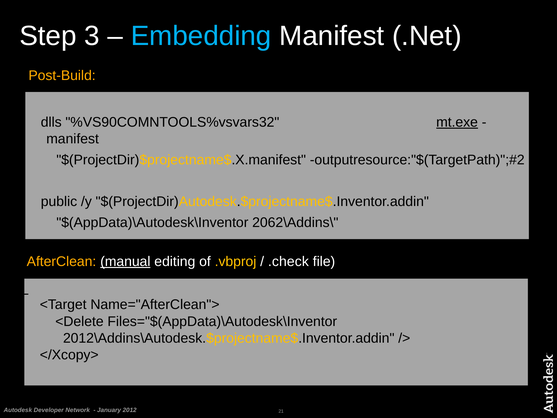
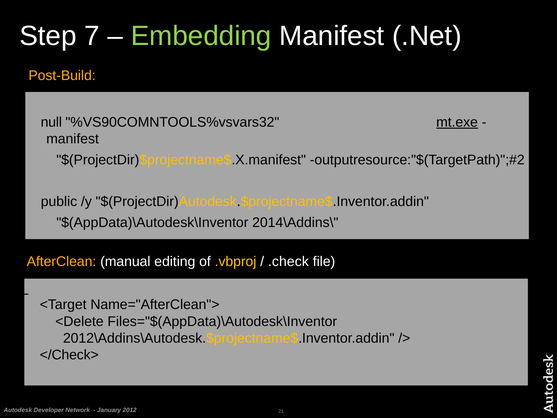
3: 3 -> 7
Embedding colour: light blue -> light green
dlls: dlls -> null
2062\Addins\: 2062\Addins\ -> 2014\Addins\
manual underline: present -> none
</Xcopy>: </Xcopy> -> </Check>
